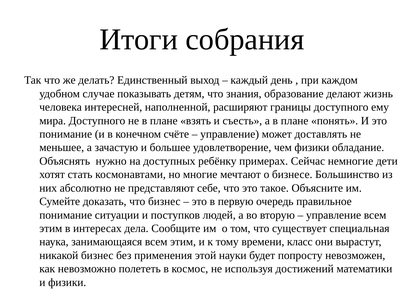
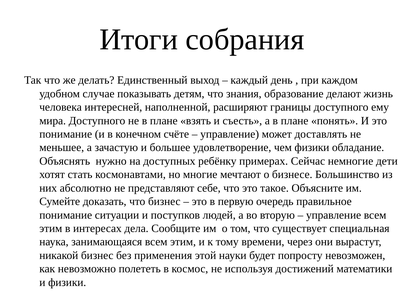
класс: класс -> через
